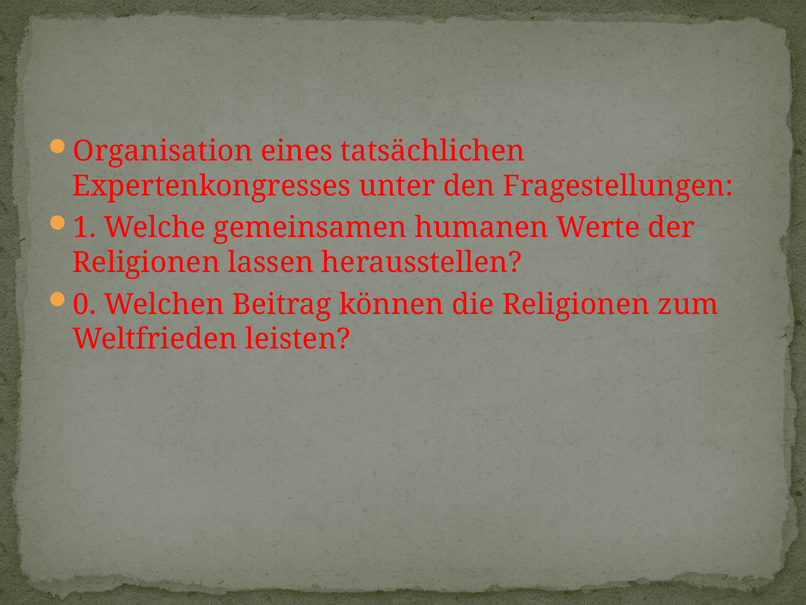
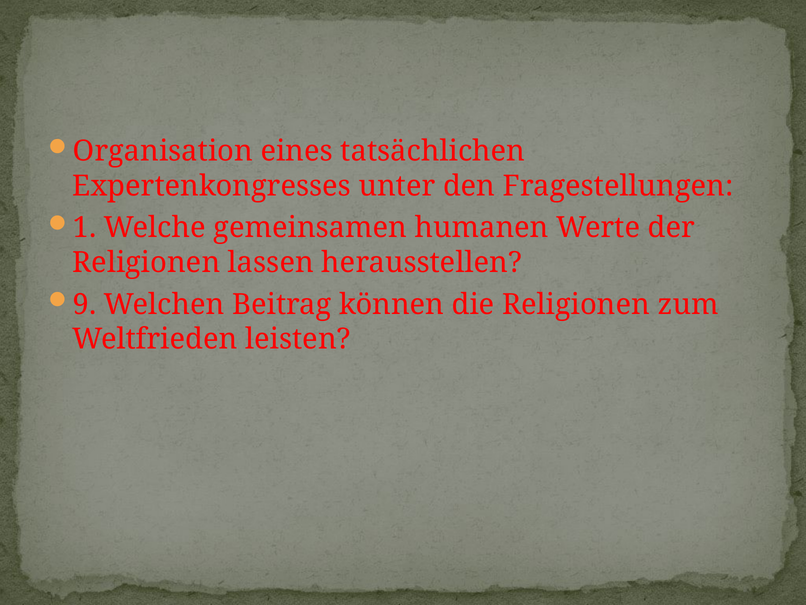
0: 0 -> 9
